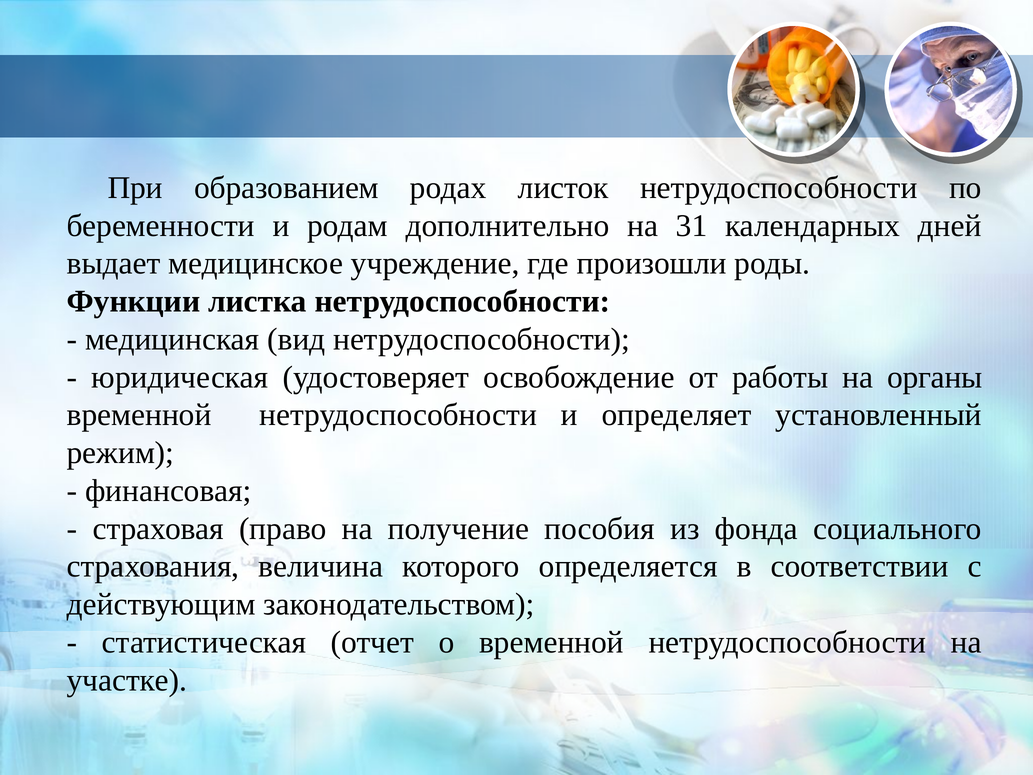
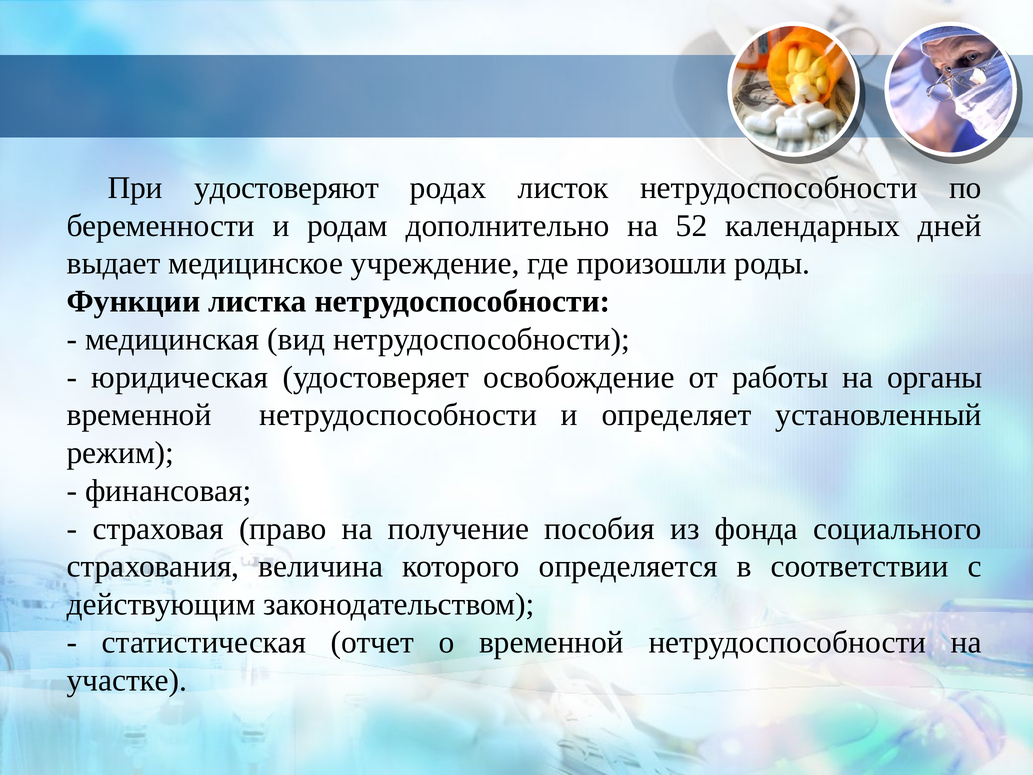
образованием: образованием -> удостоверяют
31: 31 -> 52
